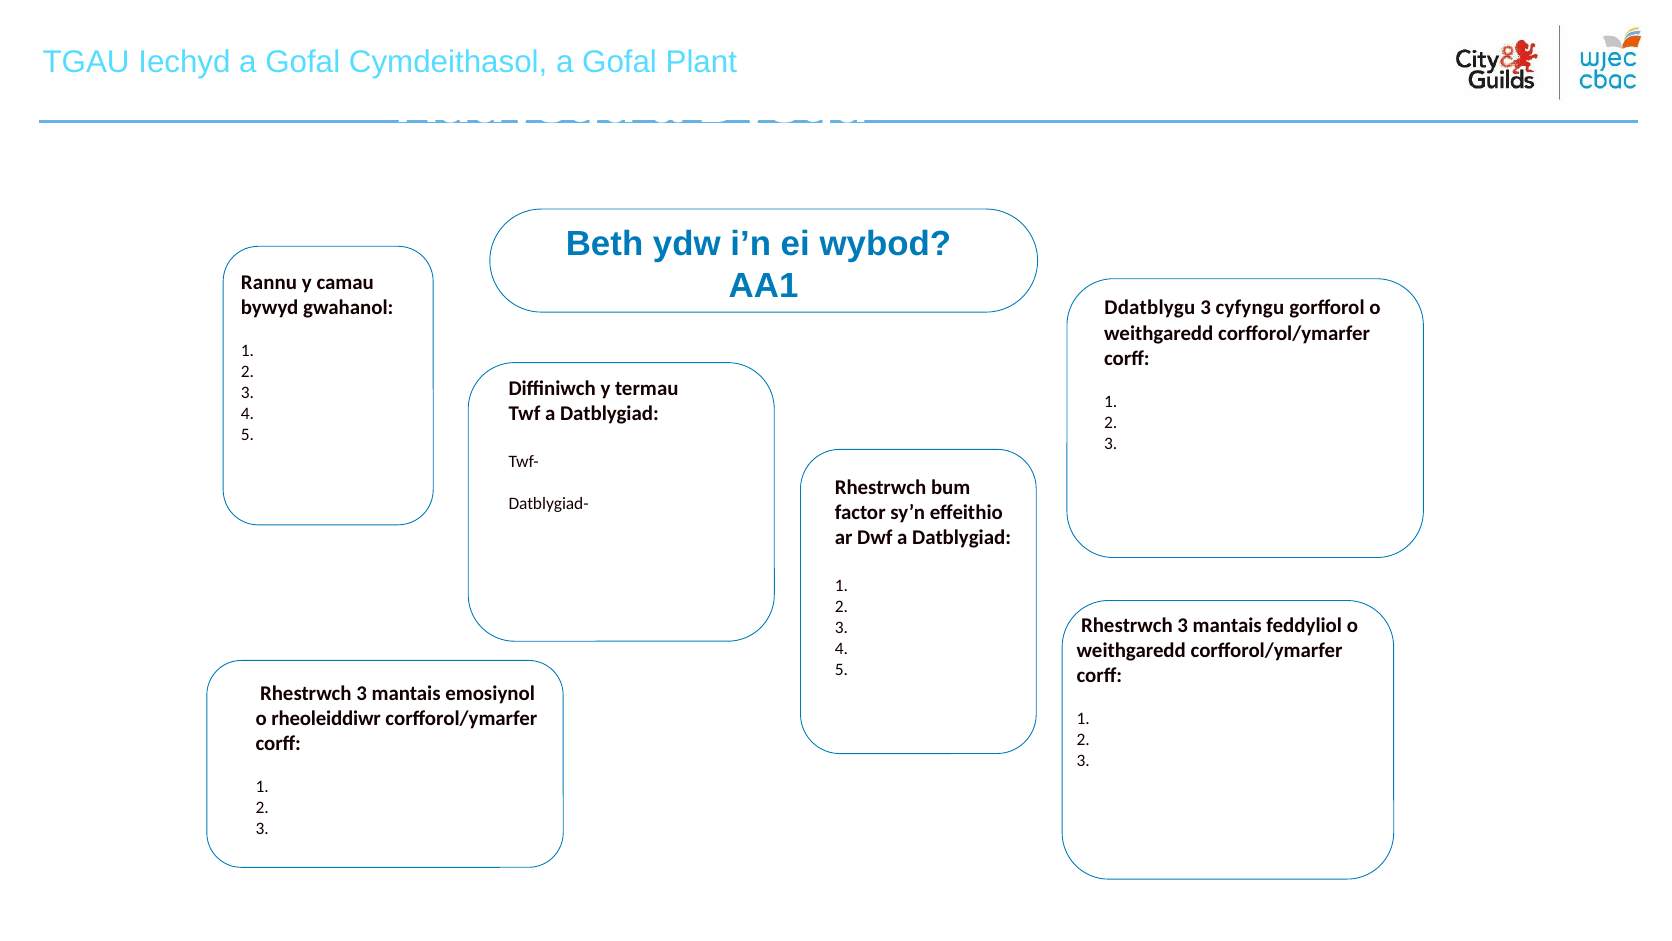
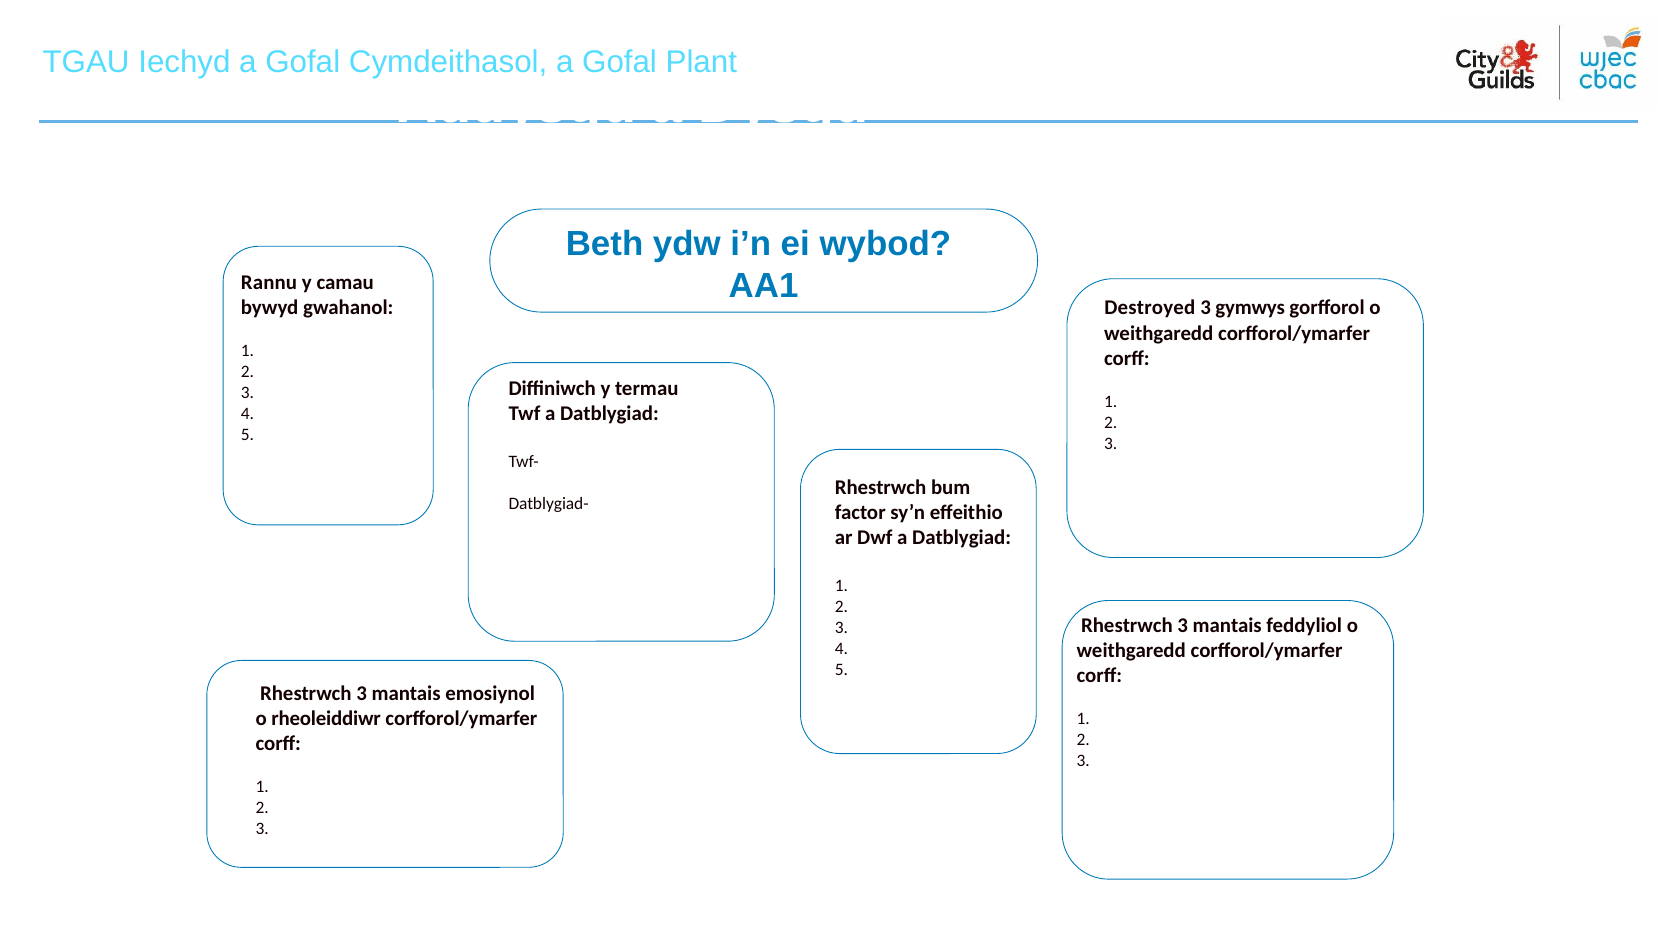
Ddatblygu: Ddatblygu -> Destroyed
cyfyngu: cyfyngu -> gymwys
